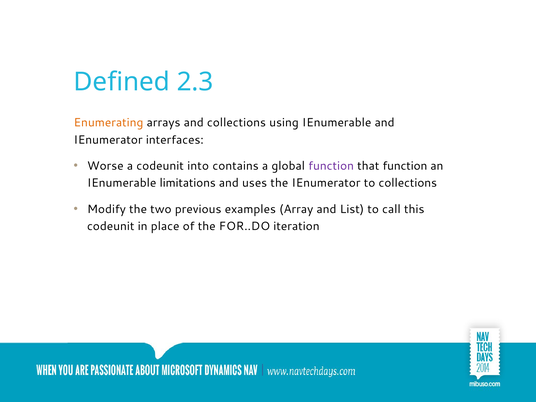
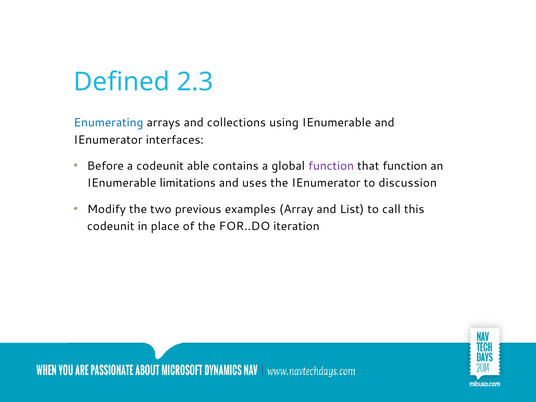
Enumerating colour: orange -> blue
Worse: Worse -> Before
into: into -> able
to collections: collections -> discussion
